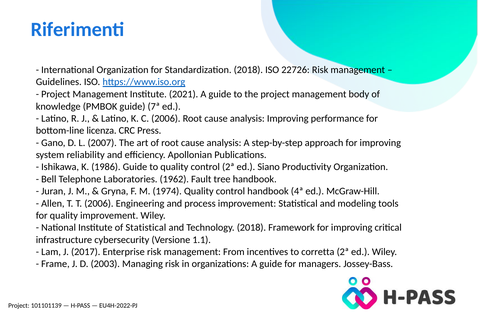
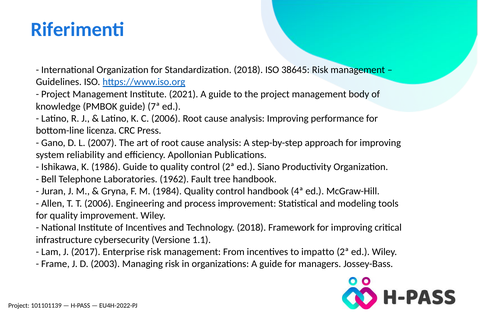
22726: 22726 -> 38645
1974: 1974 -> 1984
of Statistical: Statistical -> Incentives
corretta: corretta -> impatto
